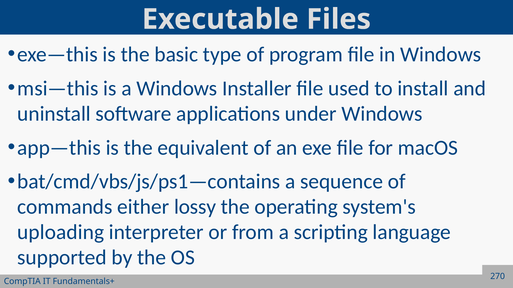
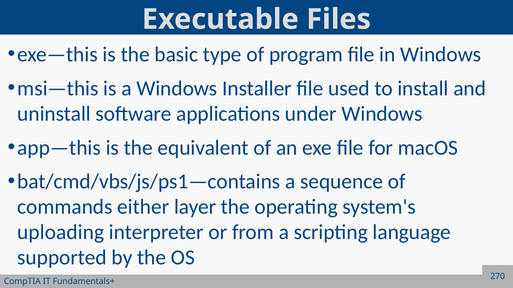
lossy: lossy -> layer
